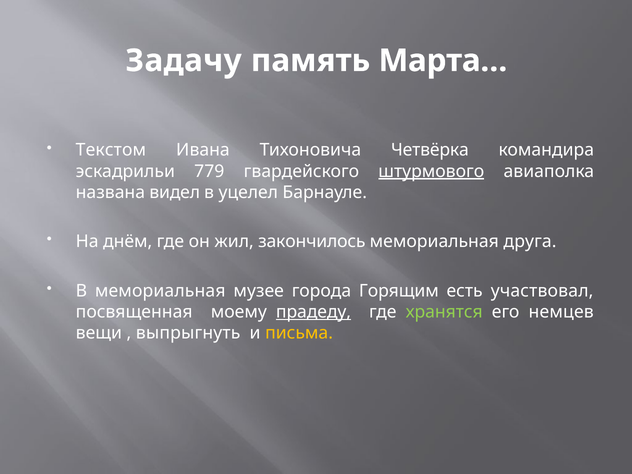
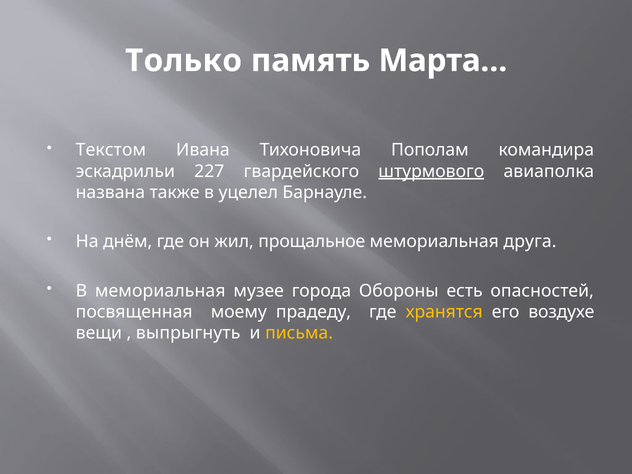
Задачу: Задачу -> Только
Четвёрка: Четвёрка -> Пополам
779: 779 -> 227
видел: видел -> также
закончилось: закончилось -> прощальное
Горящим: Горящим -> Обороны
участвовал: участвовал -> опасностей
прадеду underline: present -> none
хранятся colour: light green -> yellow
немцев: немцев -> воздухе
